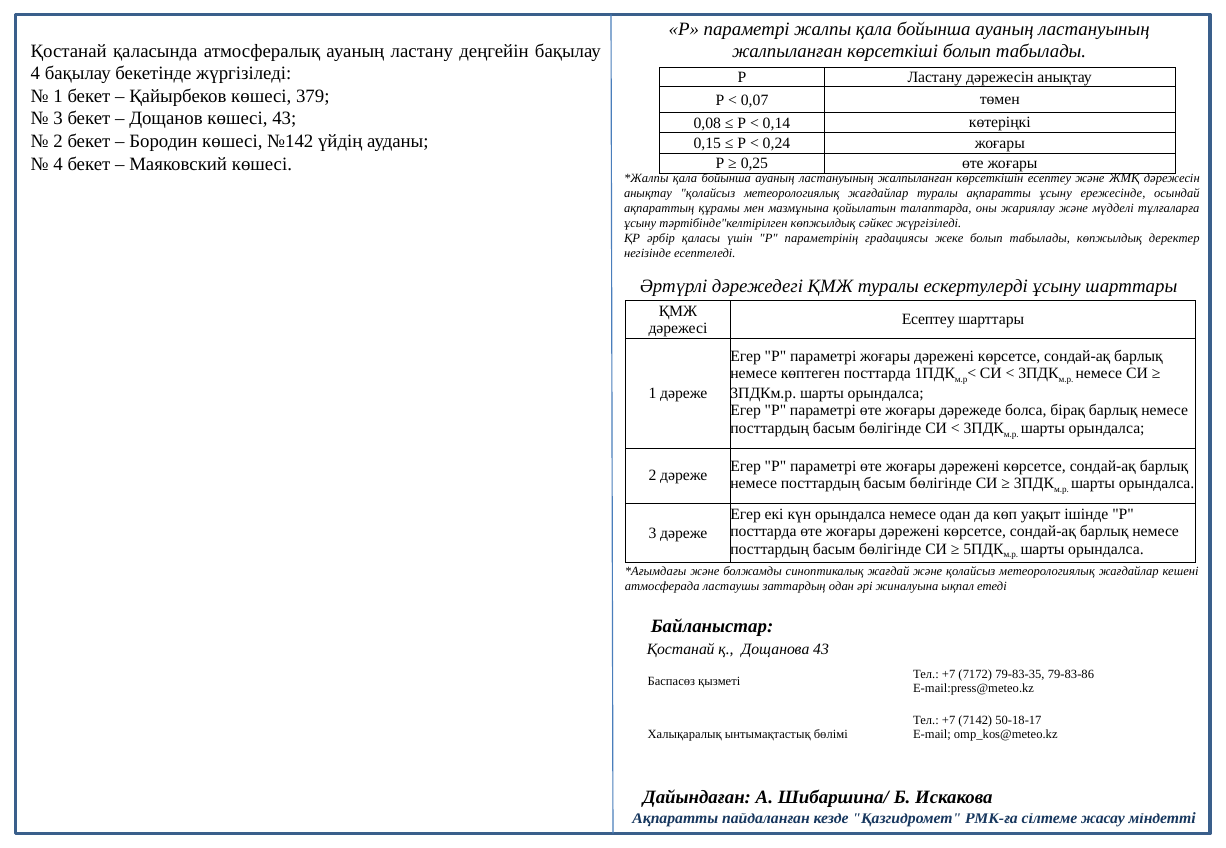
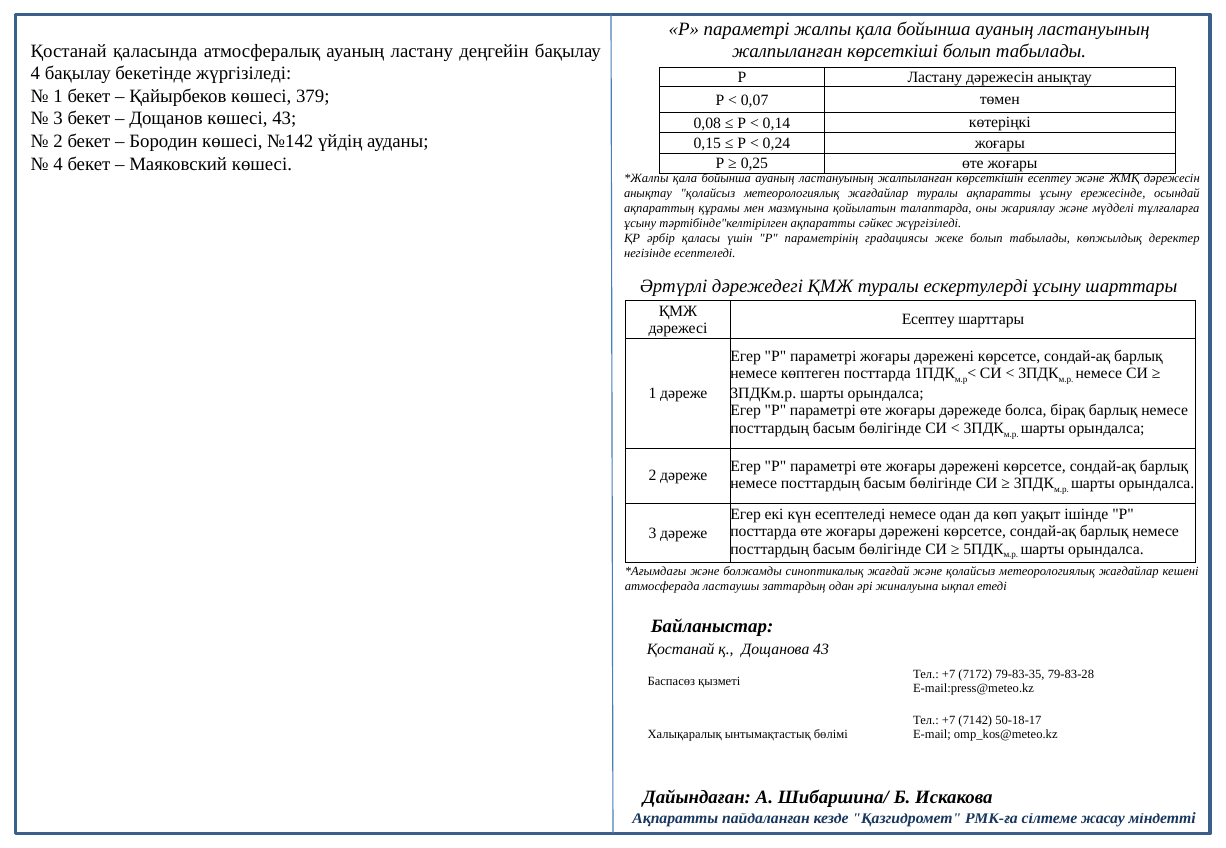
тәртібінде"келтірілген көпжылдық: көпжылдық -> ақпаратты
күн орындалса: орындалса -> есептеледі
79-83-86: 79-83-86 -> 79-83-28
